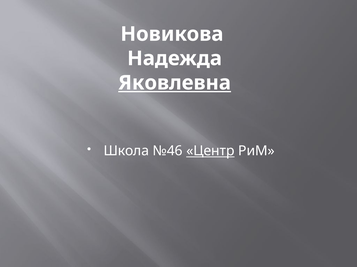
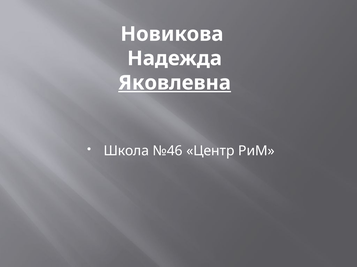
Центр underline: present -> none
